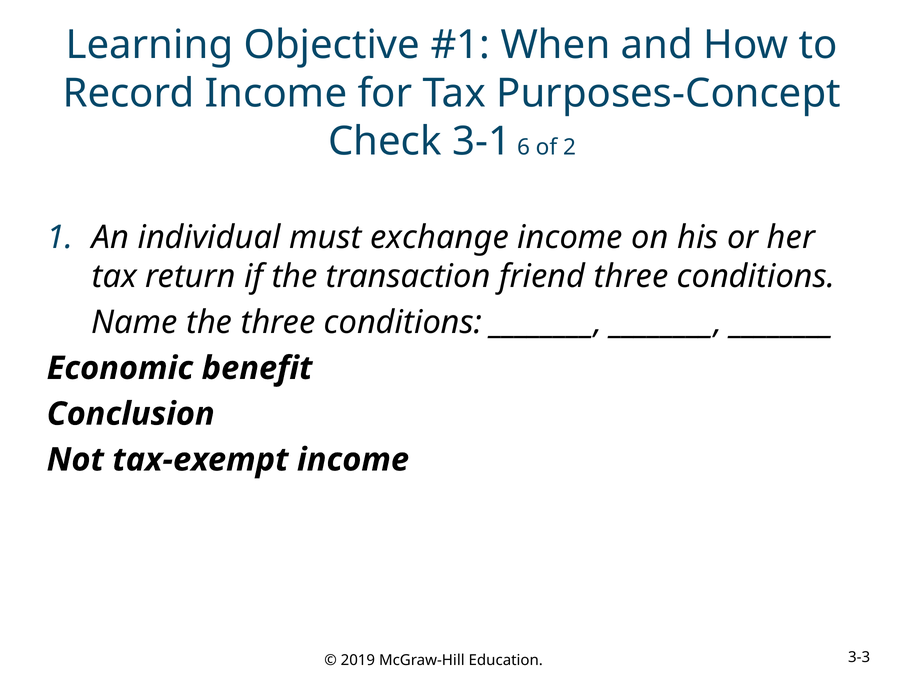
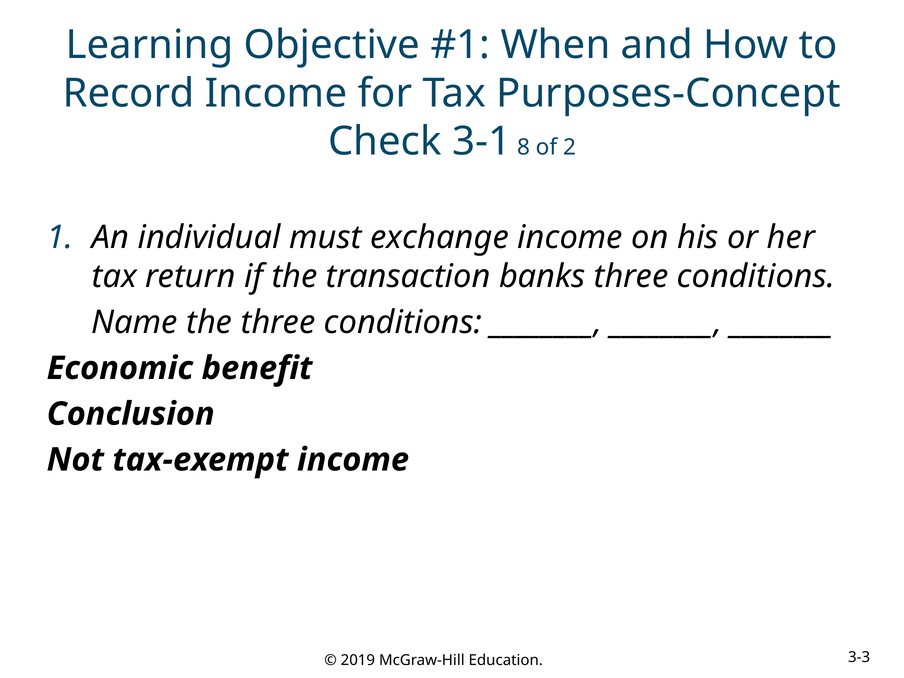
6: 6 -> 8
friend: friend -> banks
